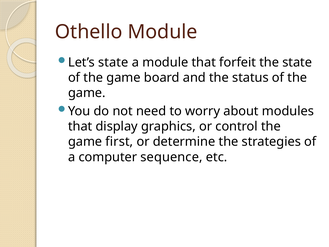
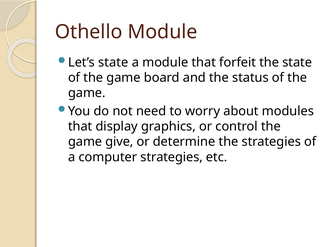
first: first -> give
computer sequence: sequence -> strategies
